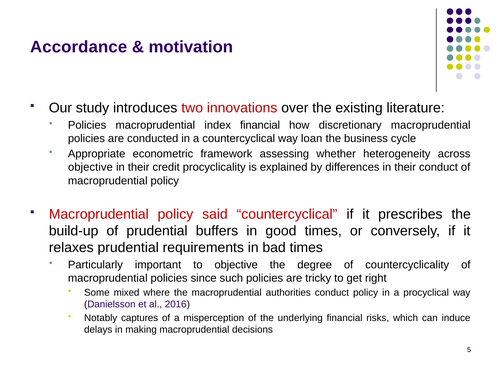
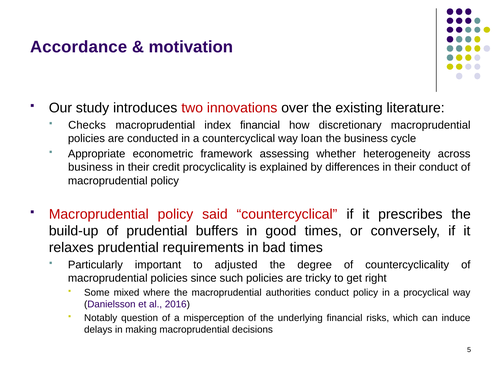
Policies at (87, 125): Policies -> Checks
objective at (90, 167): objective -> business
to objective: objective -> adjusted
captures: captures -> question
